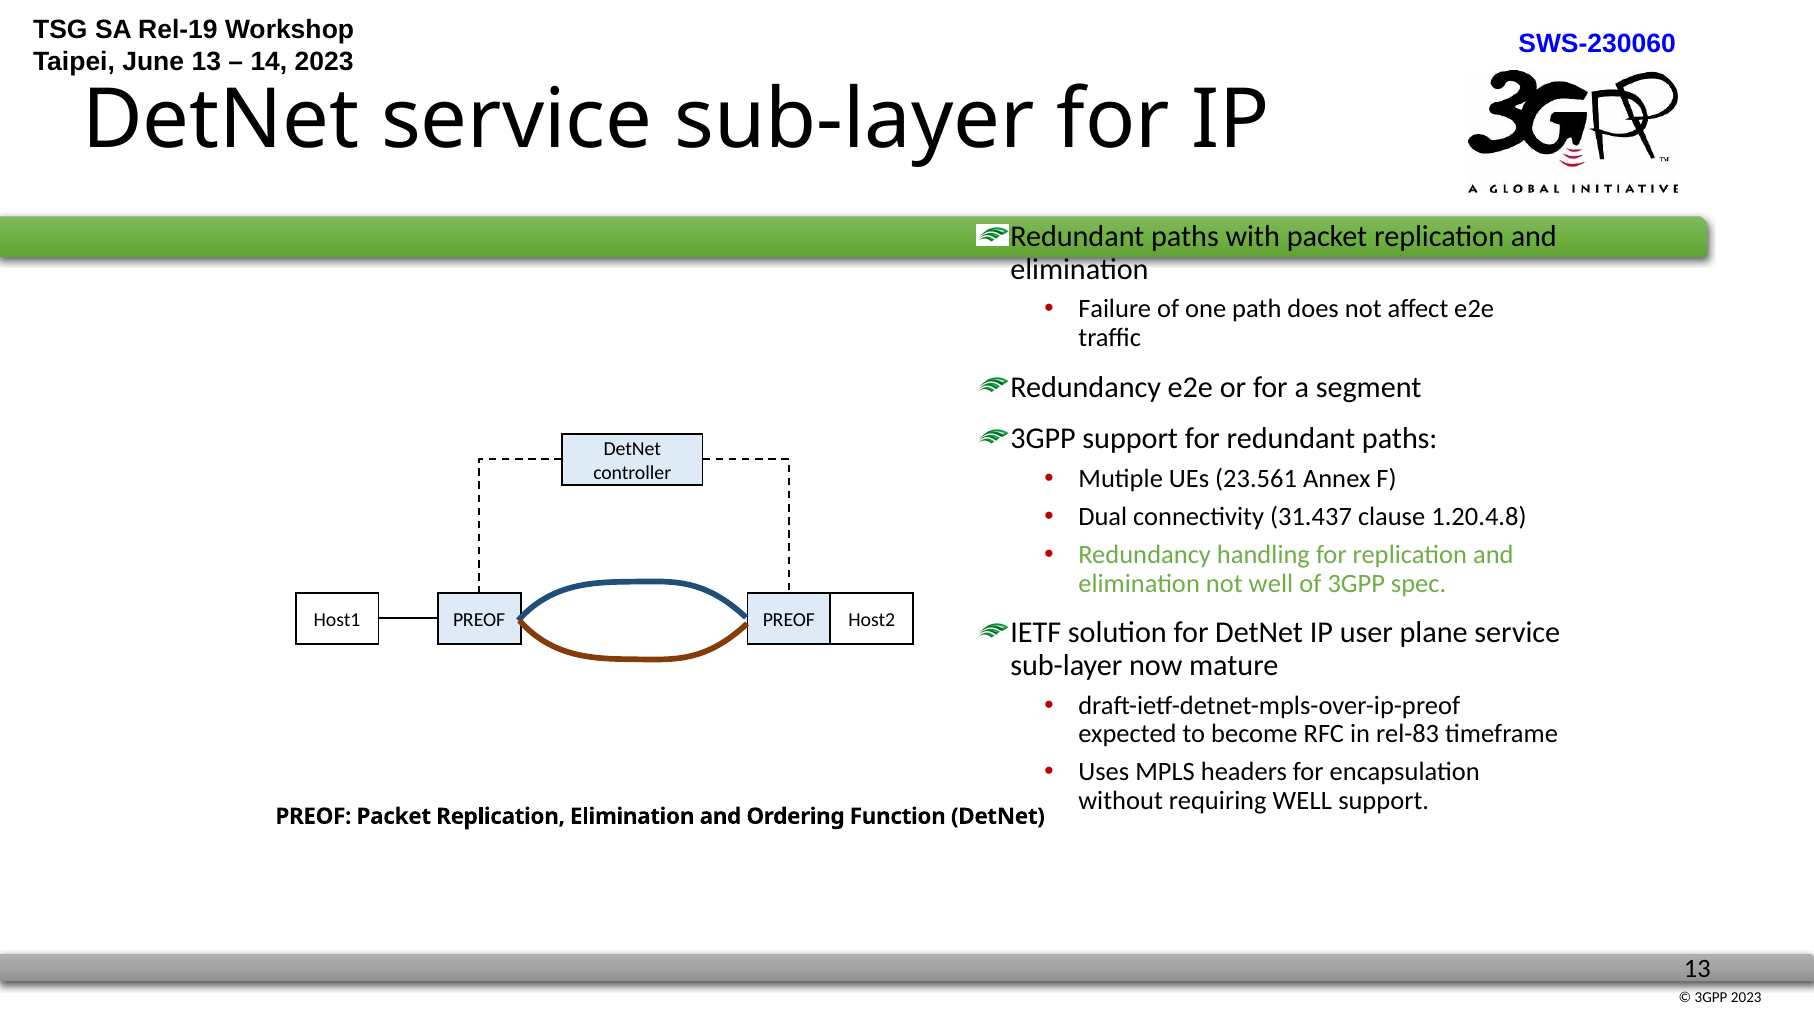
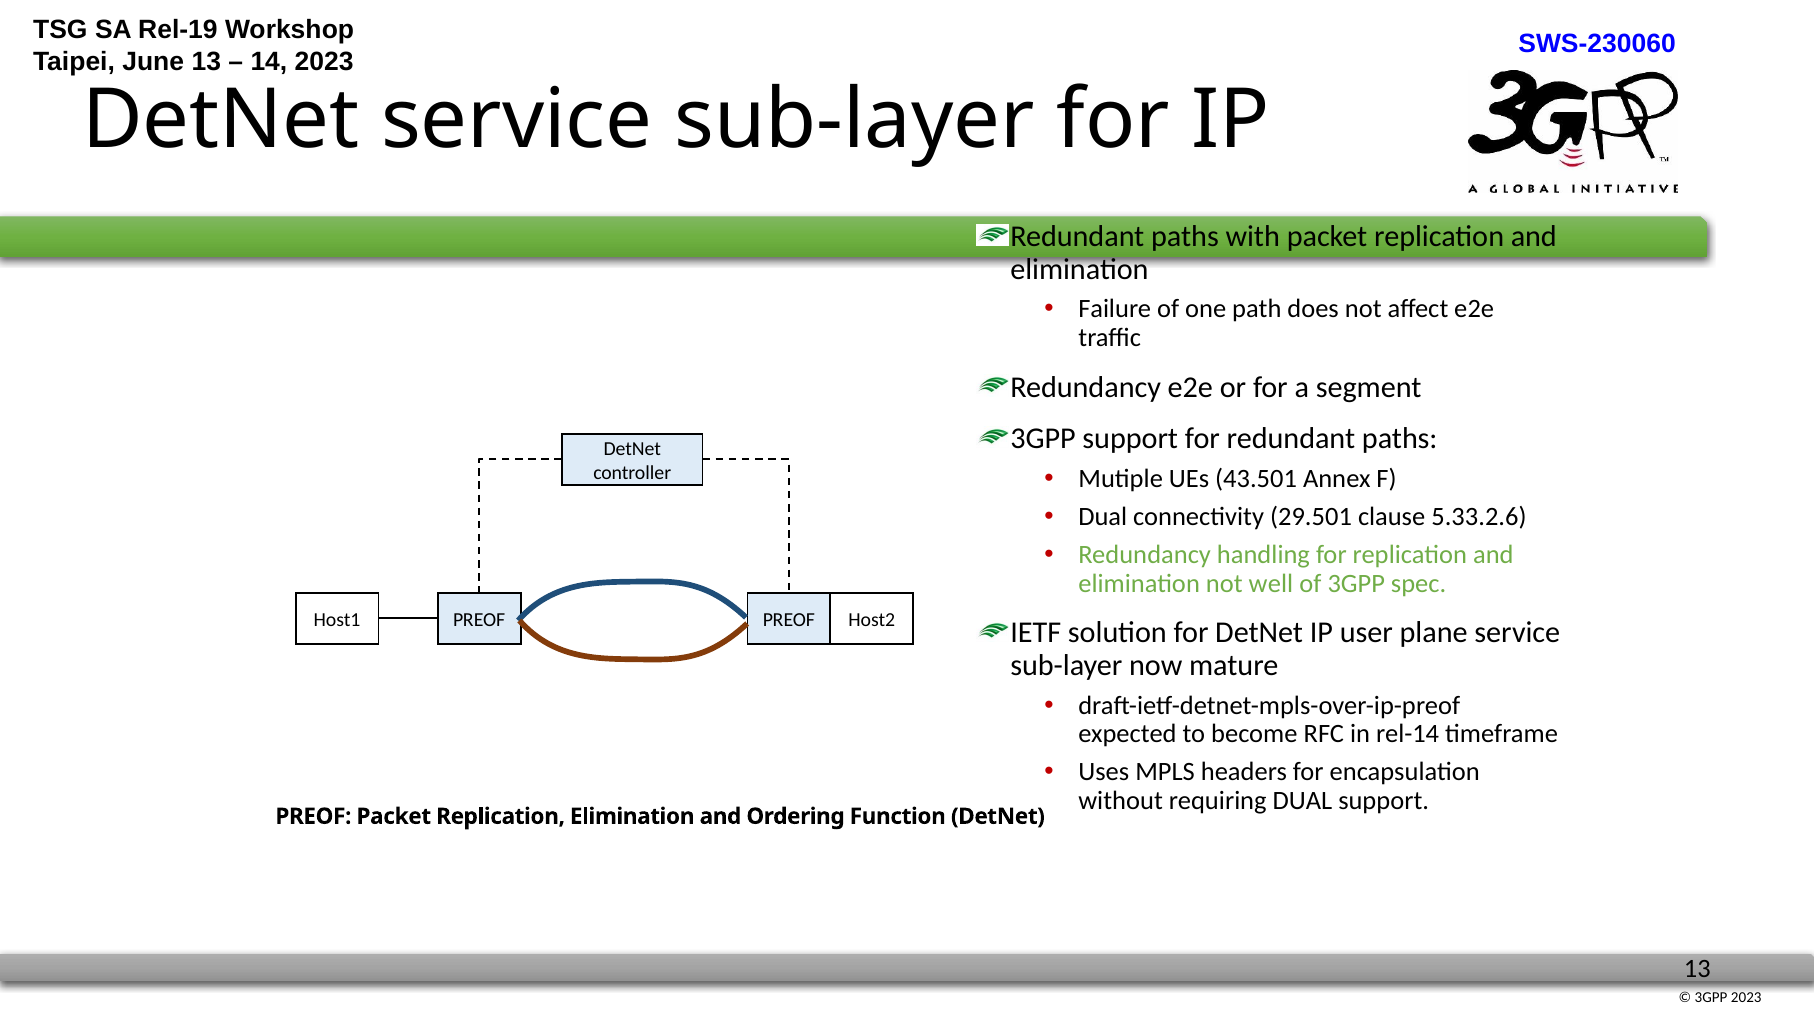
23.561: 23.561 -> 43.501
31.437: 31.437 -> 29.501
1.20.4.8: 1.20.4.8 -> 5.33.2.6
rel-83: rel-83 -> rel-14
requiring WELL: WELL -> DUAL
